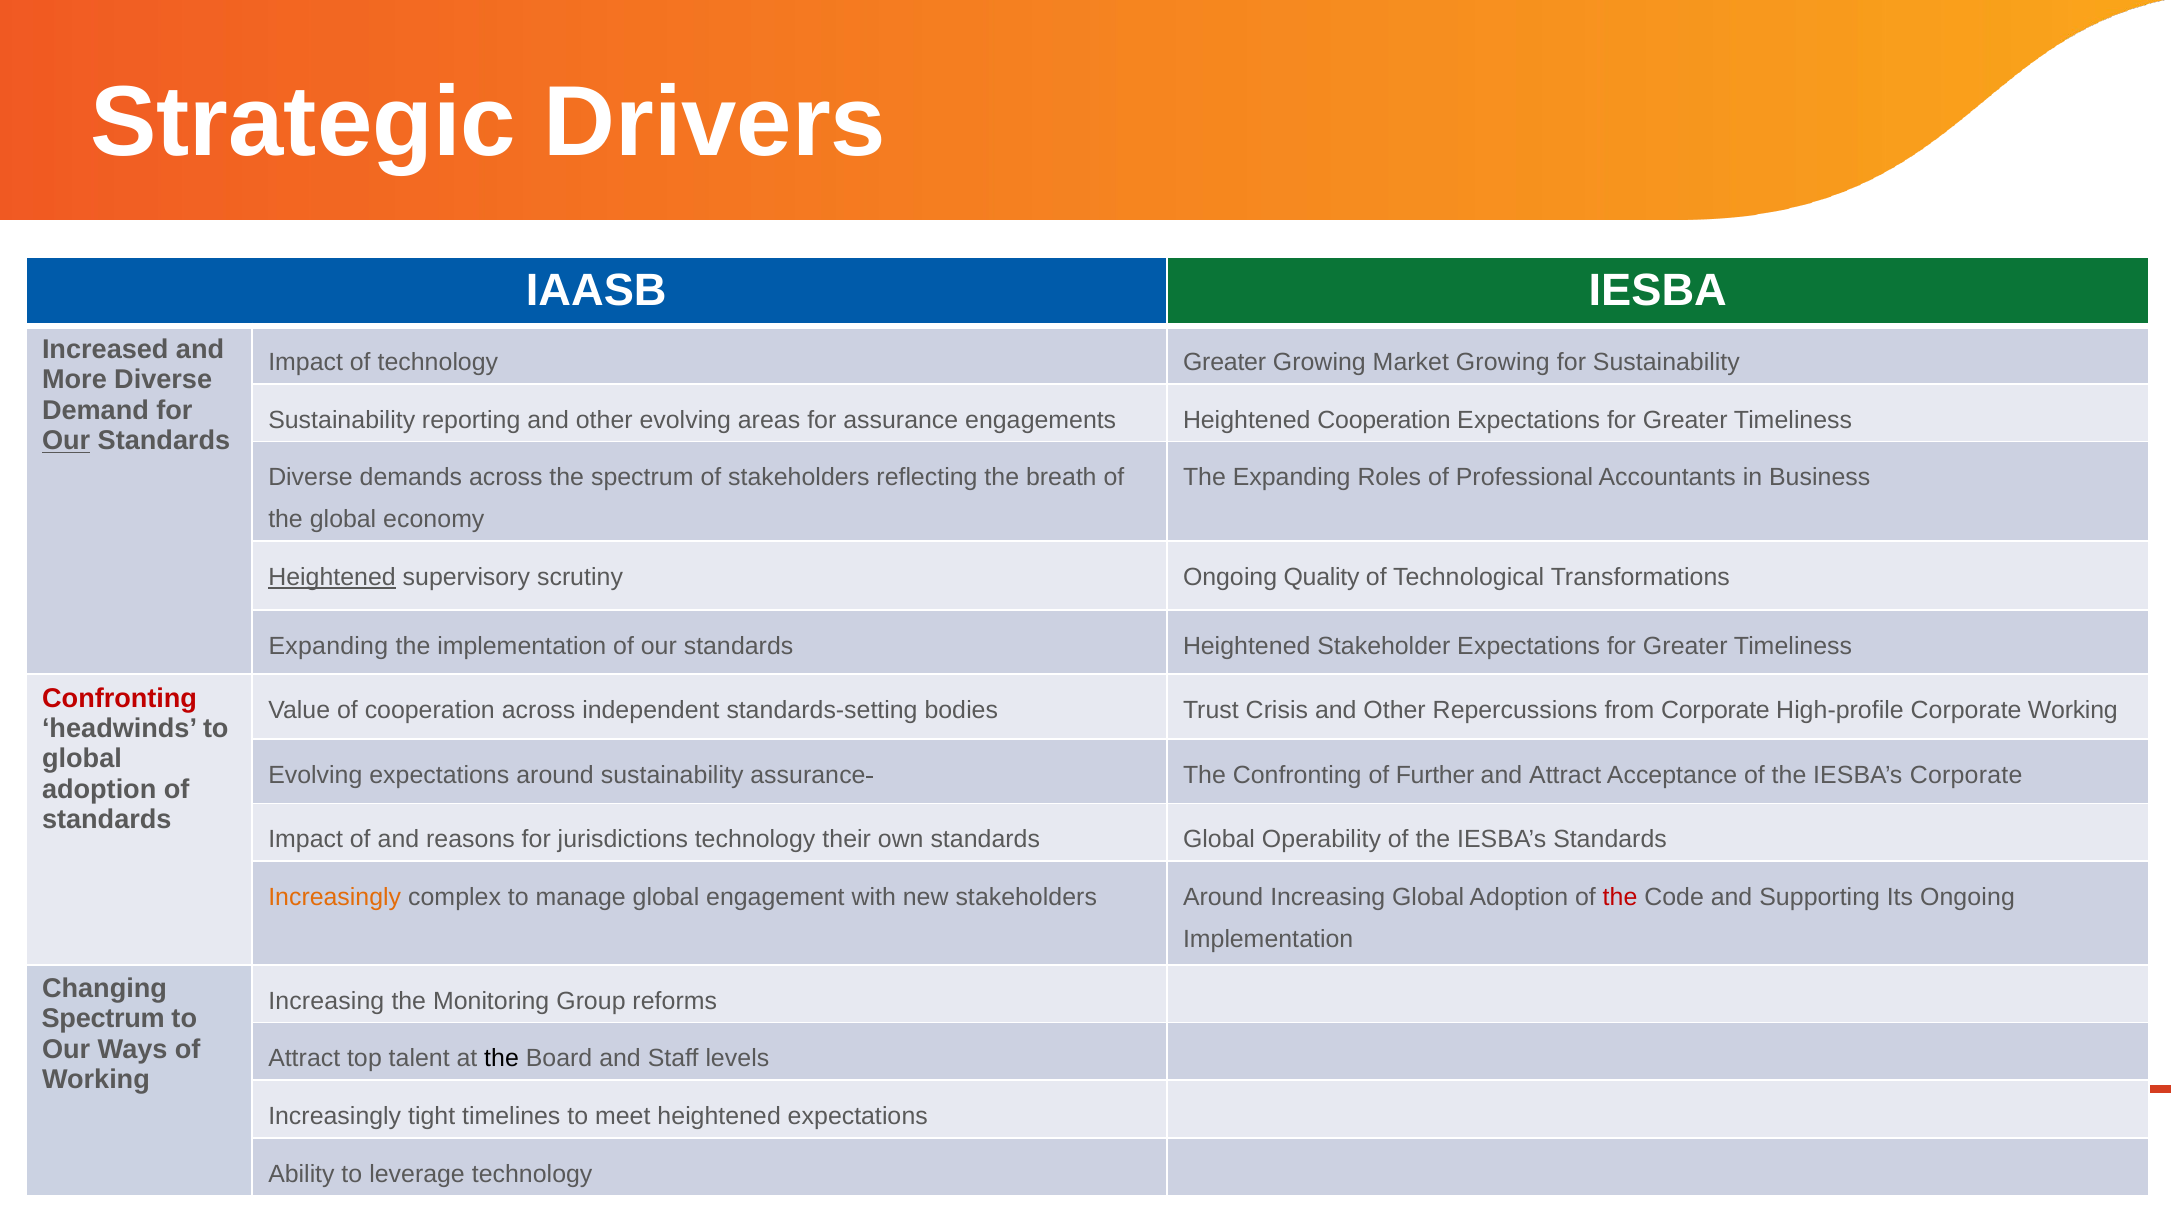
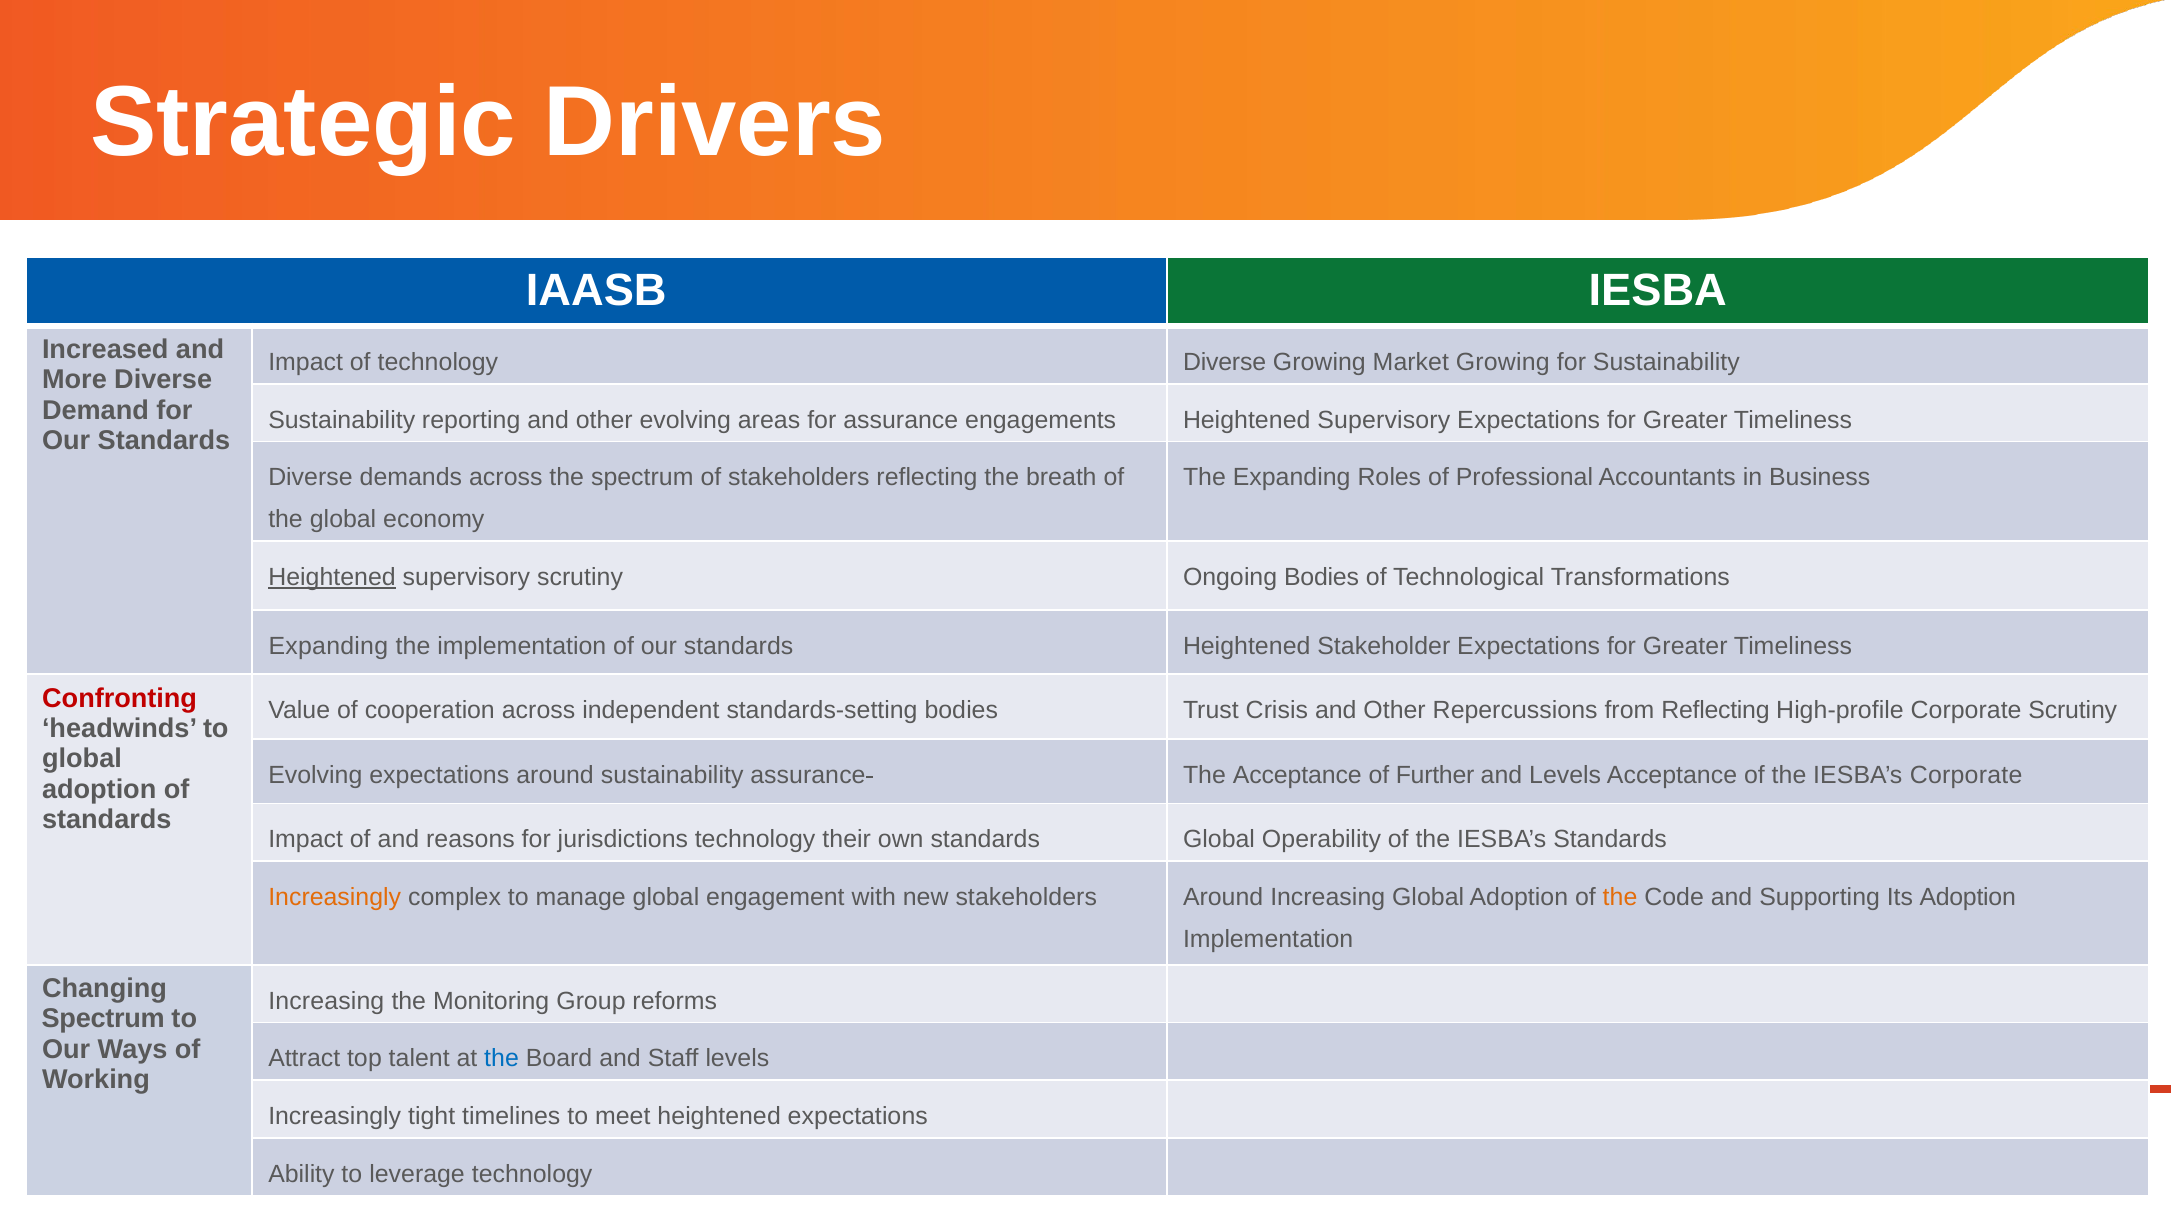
technology Greater: Greater -> Diverse
engagements Heightened Cooperation: Cooperation -> Supervisory
Our at (66, 441) underline: present -> none
Ongoing Quality: Quality -> Bodies
from Corporate: Corporate -> Reflecting
Corporate Working: Working -> Scrutiny
The Confronting: Confronting -> Acceptance
and Attract: Attract -> Levels
the at (1620, 898) colour: red -> orange
Its Ongoing: Ongoing -> Adoption
the at (502, 1059) colour: black -> blue
